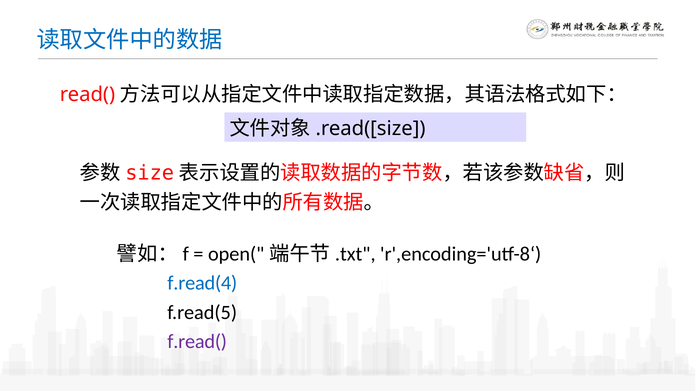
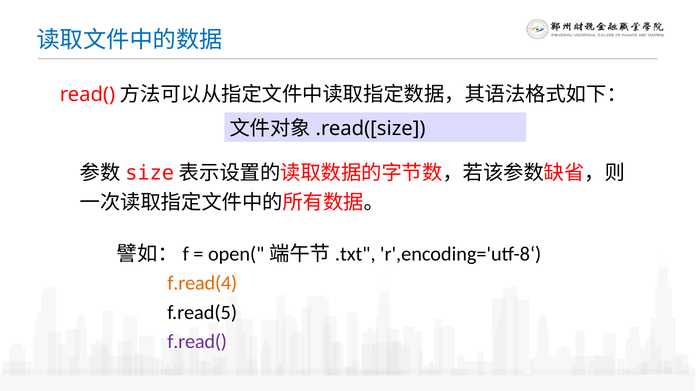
f.read(4 colour: blue -> orange
